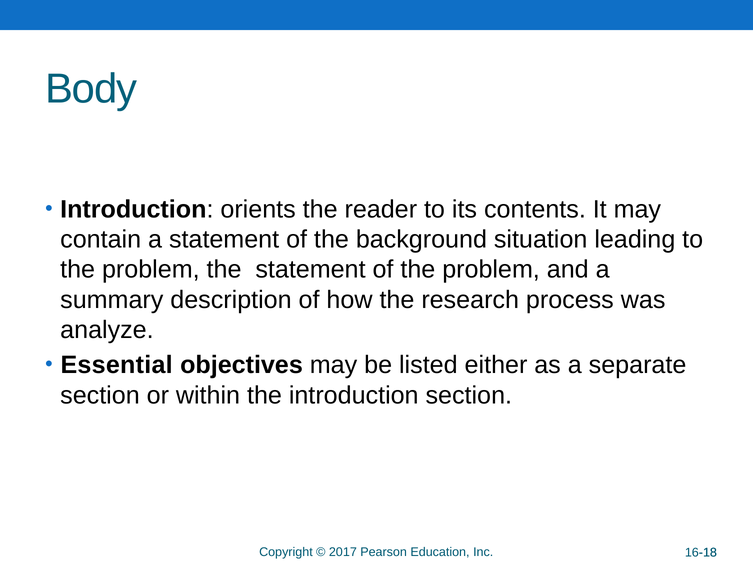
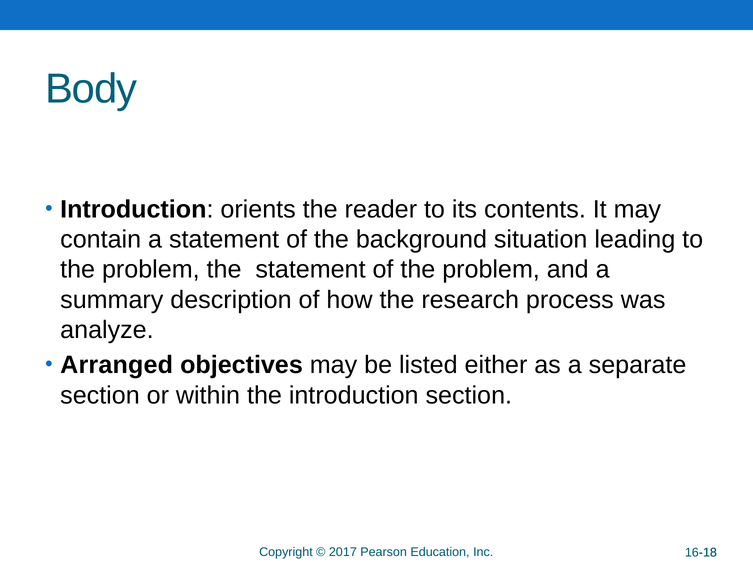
Essential: Essential -> Arranged
